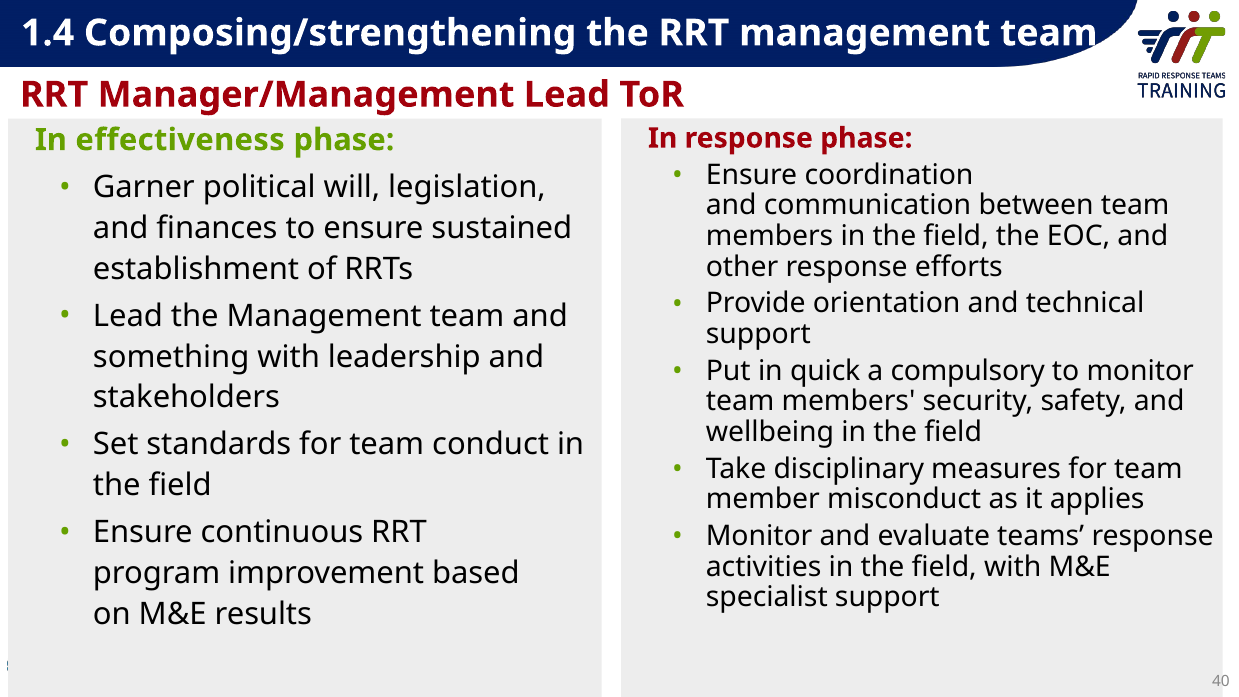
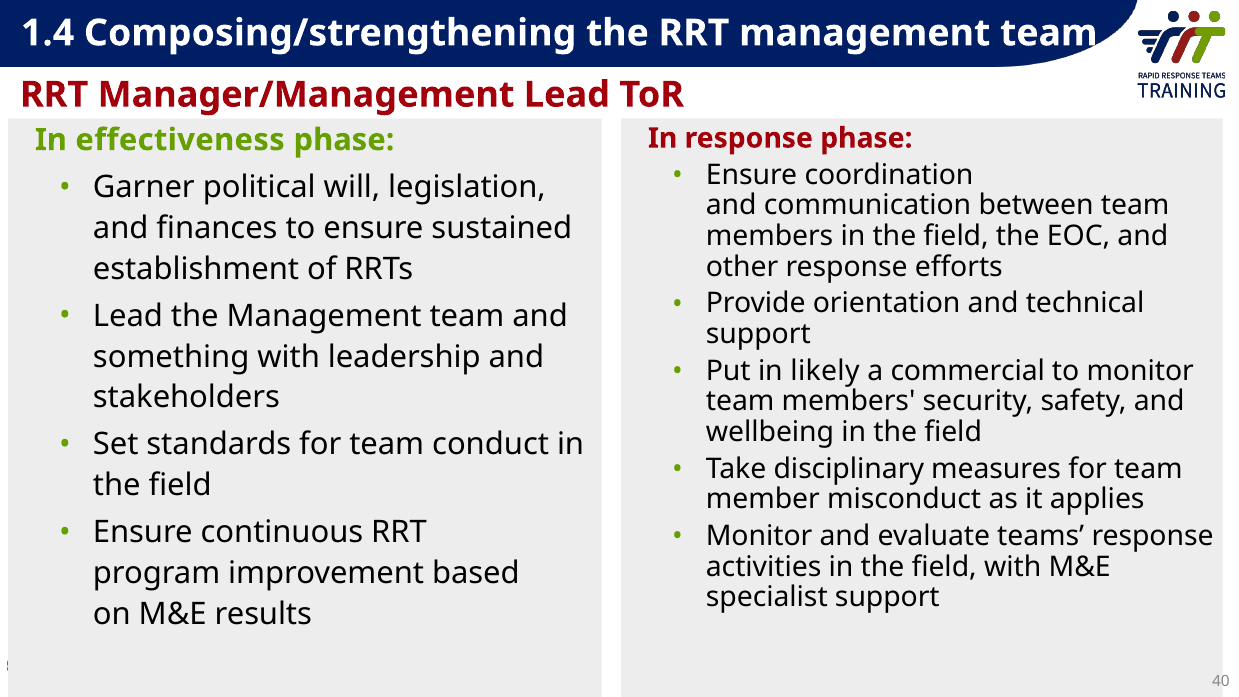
quick: quick -> likely
compulsory: compulsory -> commercial
